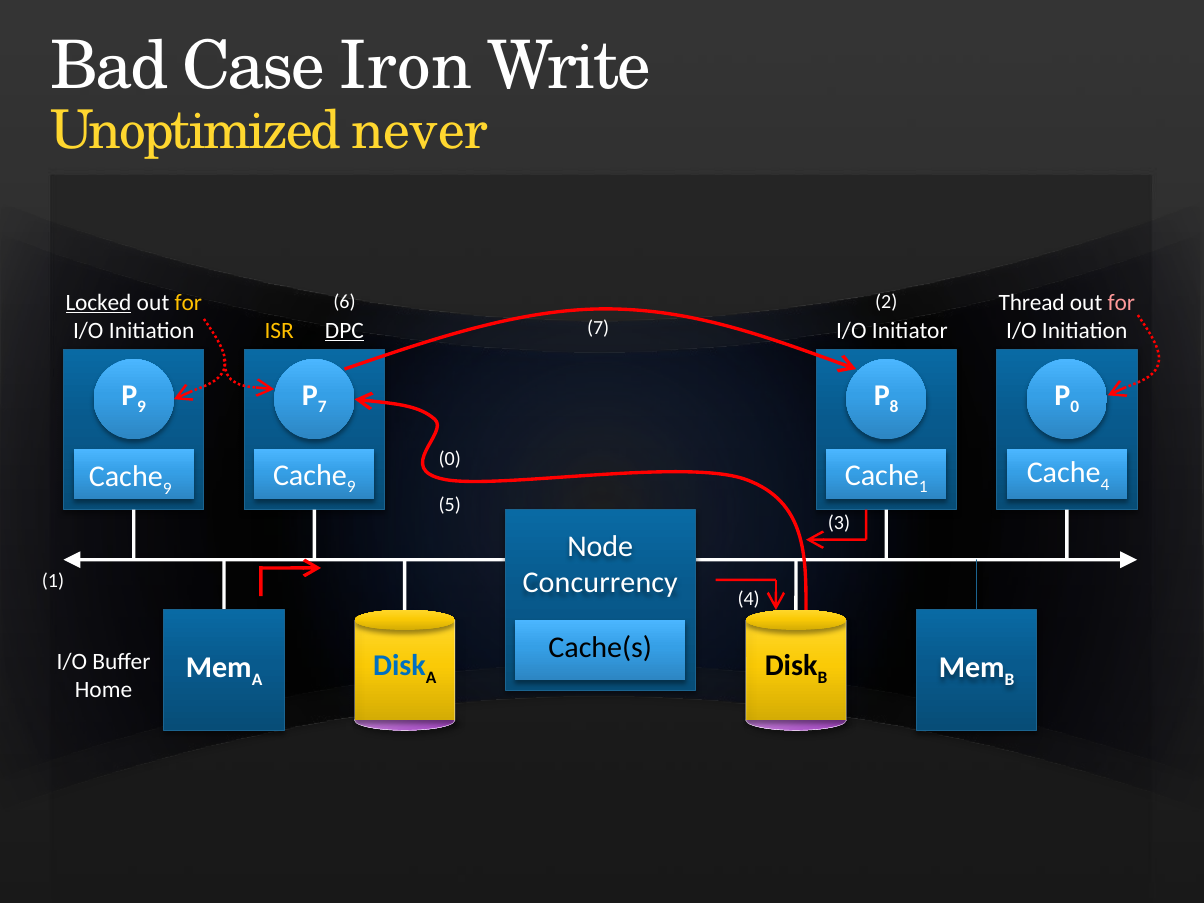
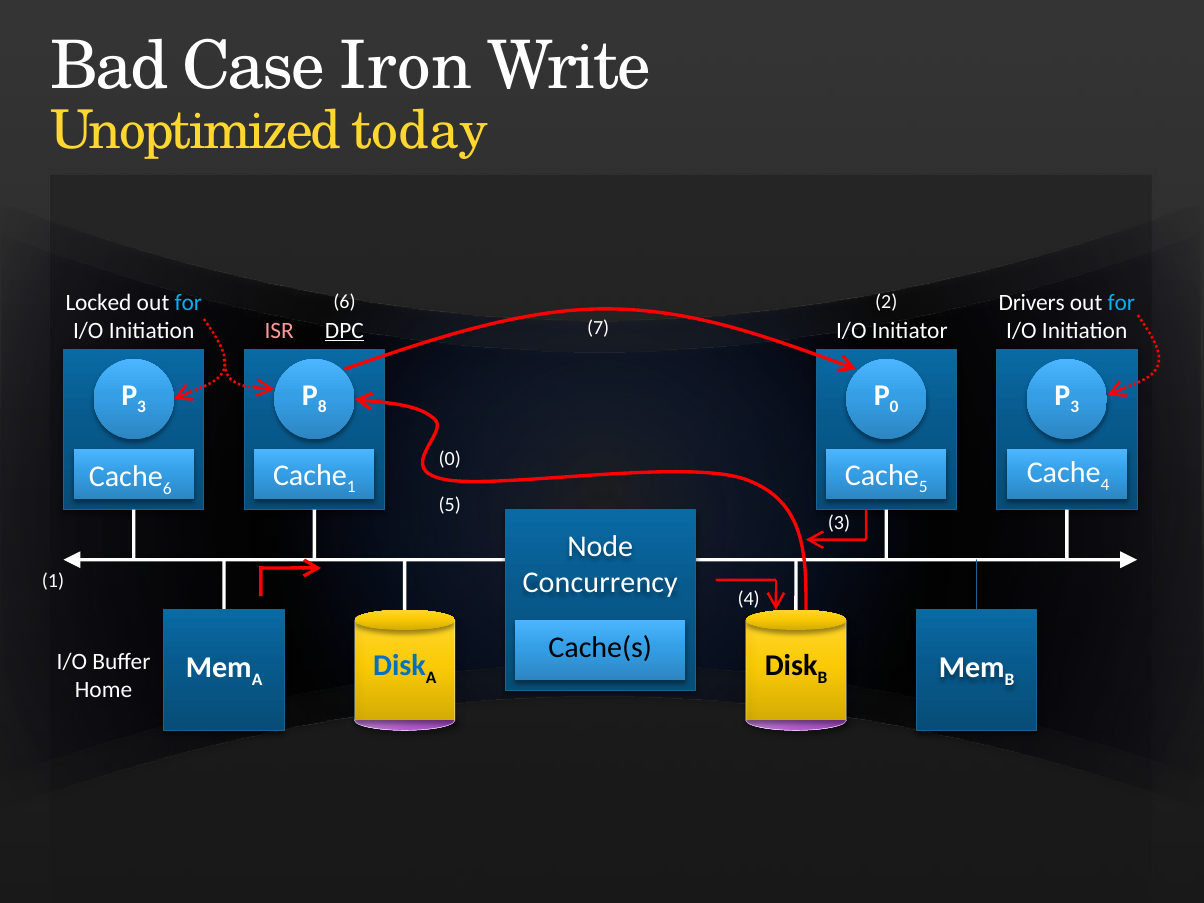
never: never -> today
Locked underline: present -> none
for at (188, 302) colour: yellow -> light blue
Thread: Thread -> Drivers
for at (1121, 302) colour: pink -> light blue
ISR colour: yellow -> pink
9 at (142, 407): 9 -> 3
7 at (322, 407): 7 -> 8
8 at (894, 407): 8 -> 0
0 at (1075, 407): 0 -> 3
9 at (351, 487): 9 -> 1
1 at (923, 487): 1 -> 5
9 at (167, 488): 9 -> 6
